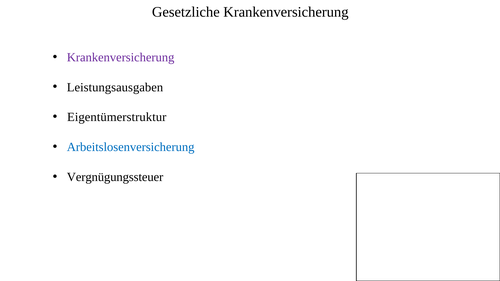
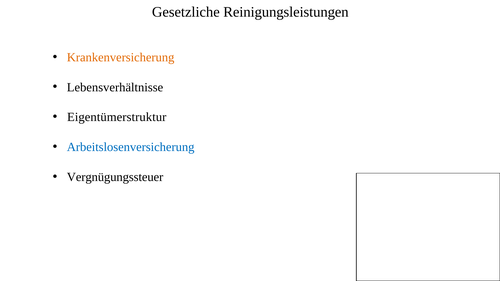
Gesetzliche Krankenversicherung: Krankenversicherung -> Reinigungsleistungen
Krankenversicherung at (121, 57) colour: purple -> orange
Leistungsausgaben: Leistungsausgaben -> Lebensverhältnisse
